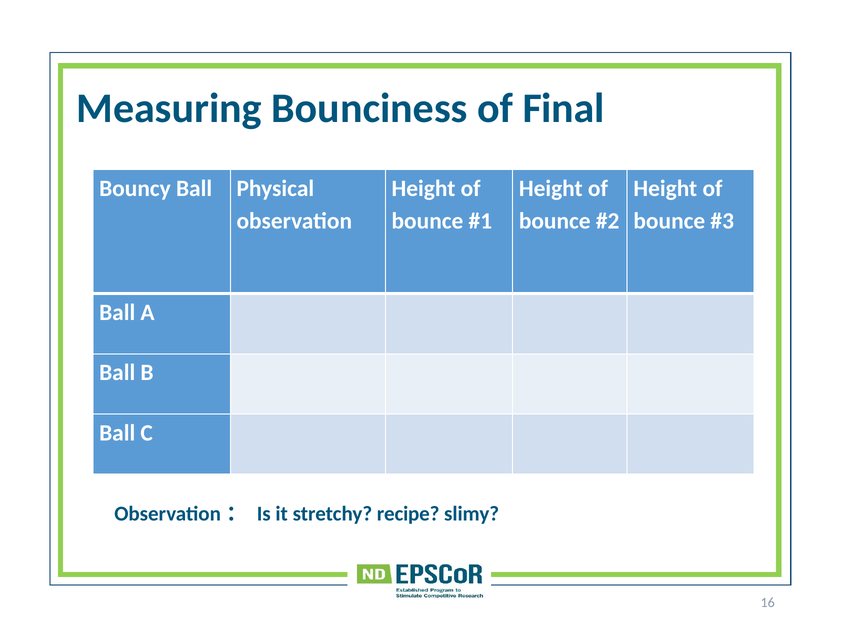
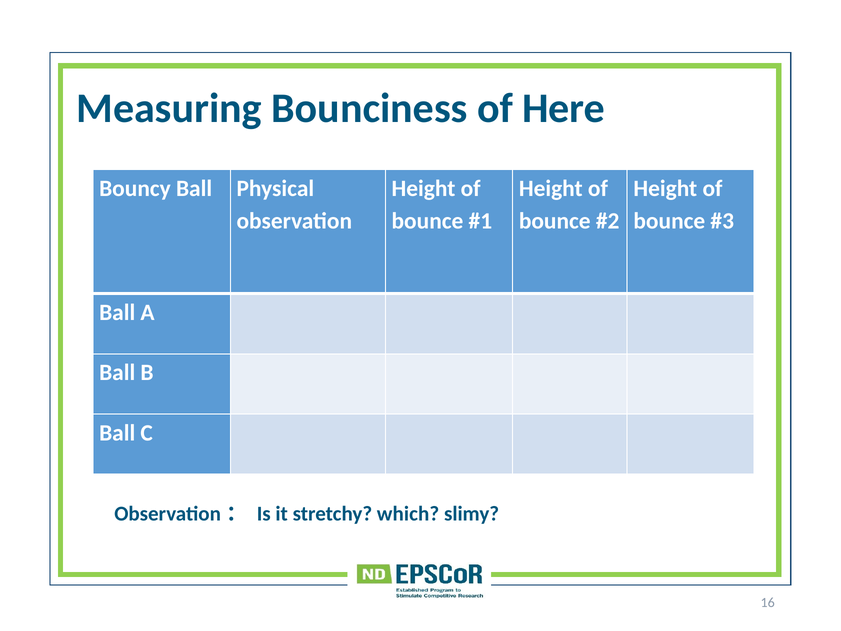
Final: Final -> Here
recipe: recipe -> which
